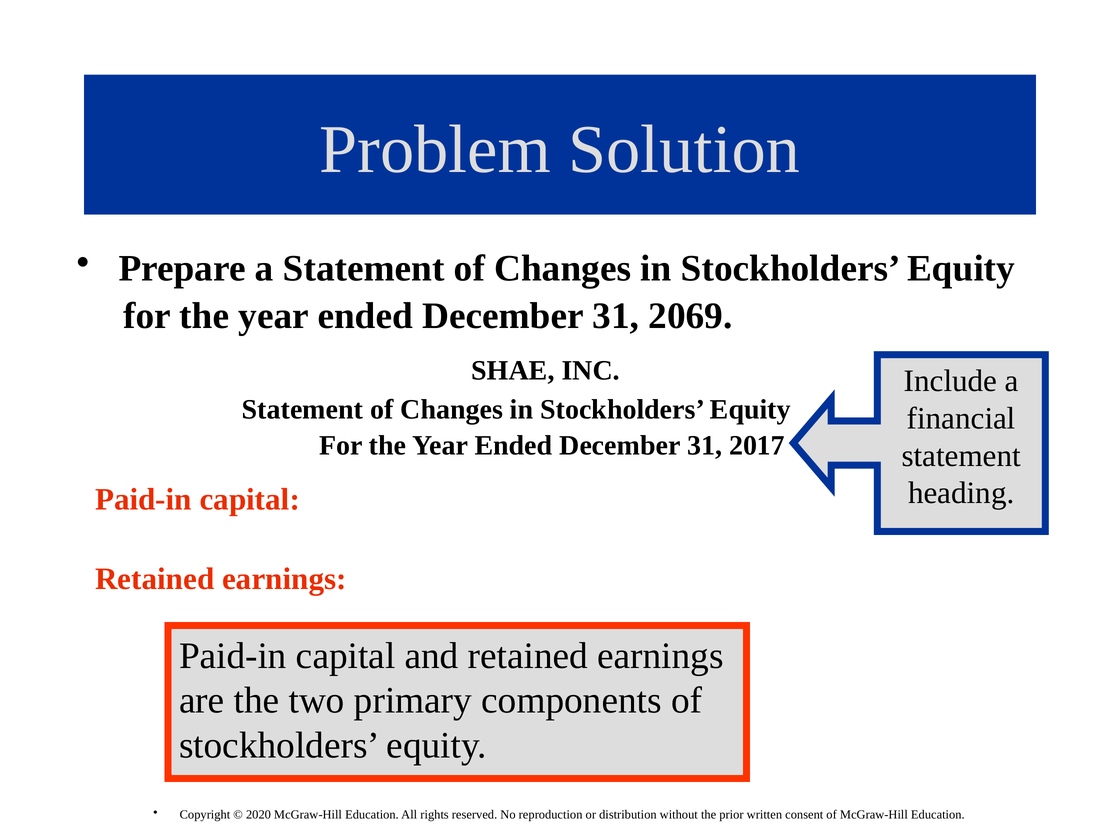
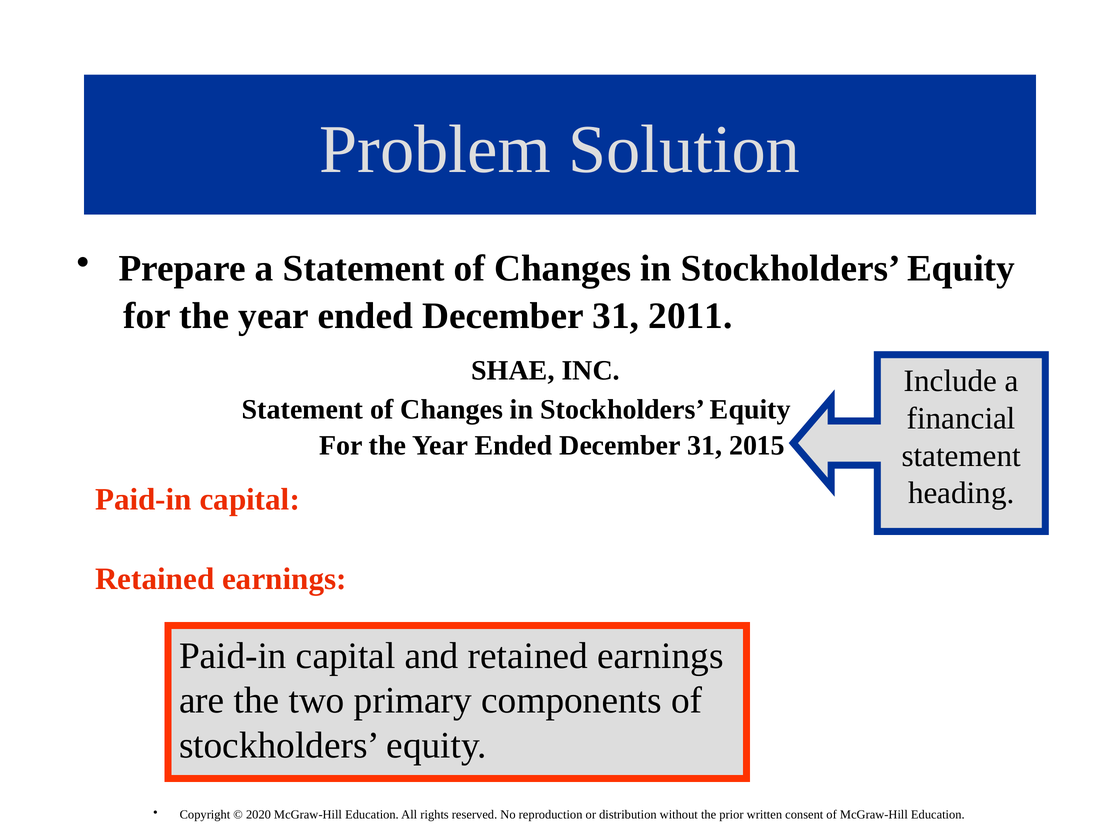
2069: 2069 -> 2011
2017: 2017 -> 2015
